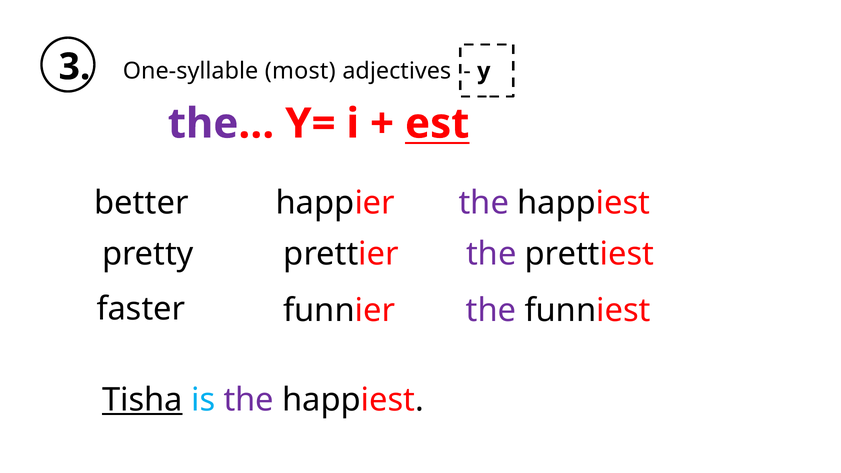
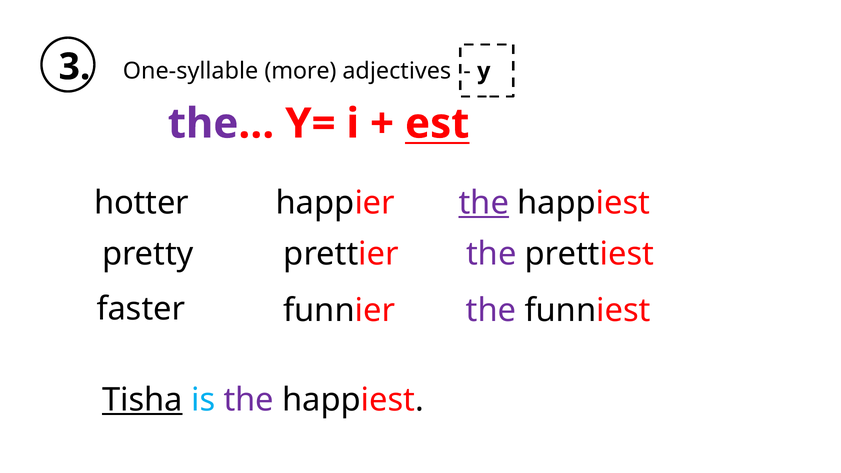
most: most -> more
better: better -> hotter
the at (484, 203) underline: none -> present
